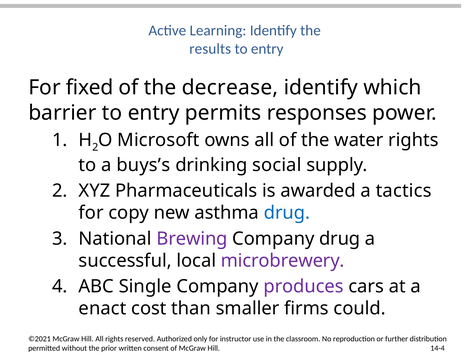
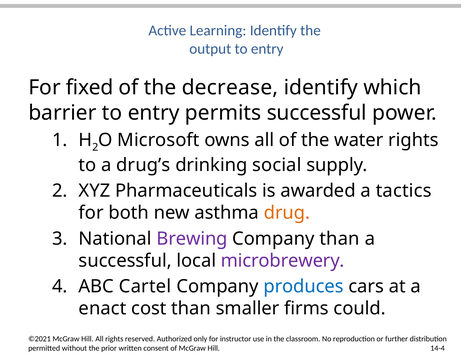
results: results -> output
permits responses: responses -> successful
buys’s: buys’s -> drug’s
copy: copy -> both
drug at (287, 213) colour: blue -> orange
Company drug: drug -> than
Single: Single -> Cartel
produces colour: purple -> blue
